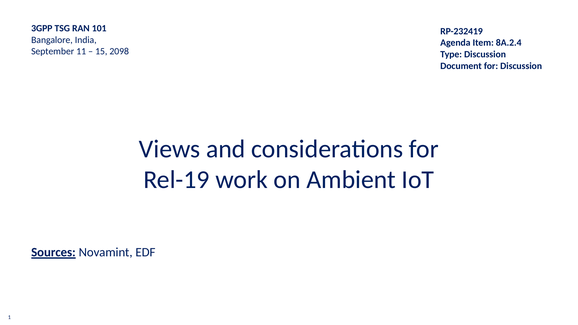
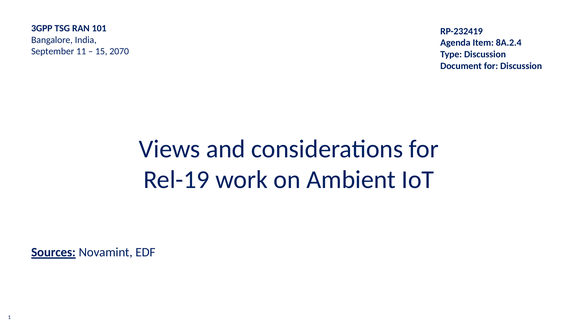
2098: 2098 -> 2070
